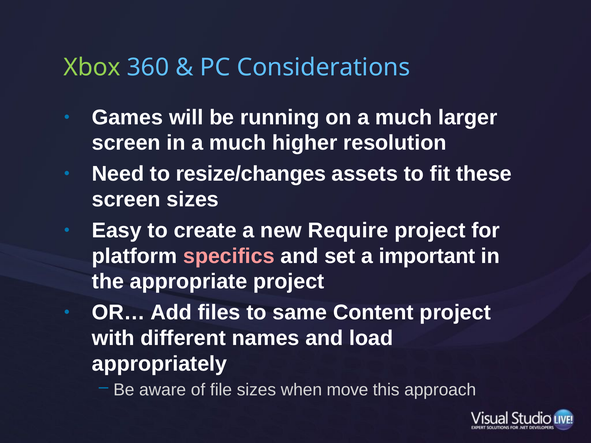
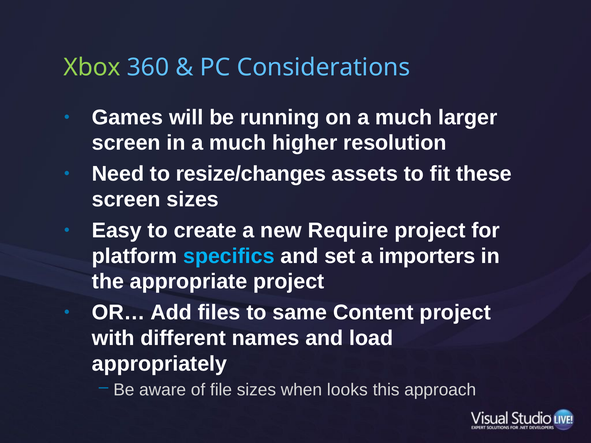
specifics colour: pink -> light blue
important: important -> importers
move: move -> looks
